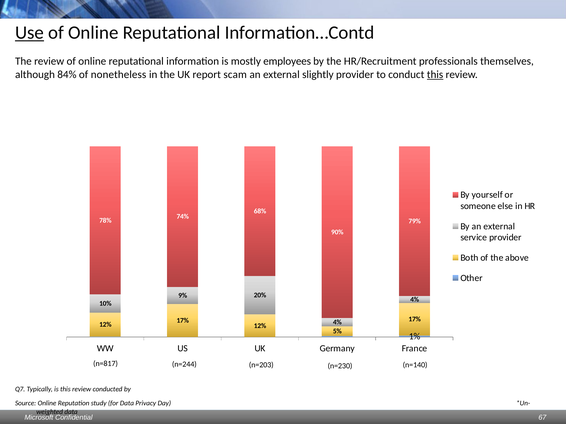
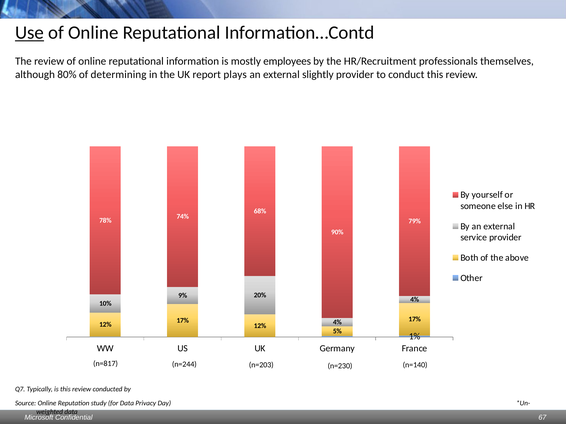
84%: 84% -> 80%
nonetheless: nonetheless -> determining
scam: scam -> plays
this at (435, 75) underline: present -> none
